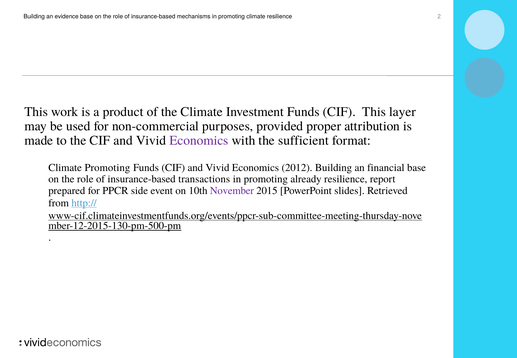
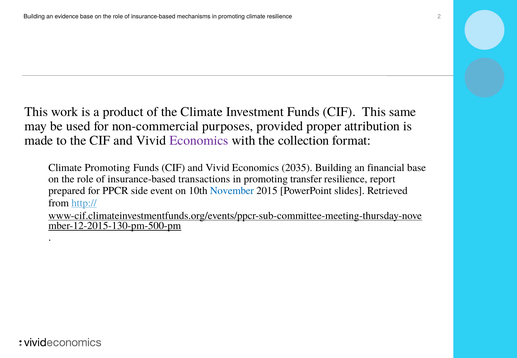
layer: layer -> same
sufficient: sufficient -> collection
2012: 2012 -> 2035
already: already -> transfer
November colour: purple -> blue
